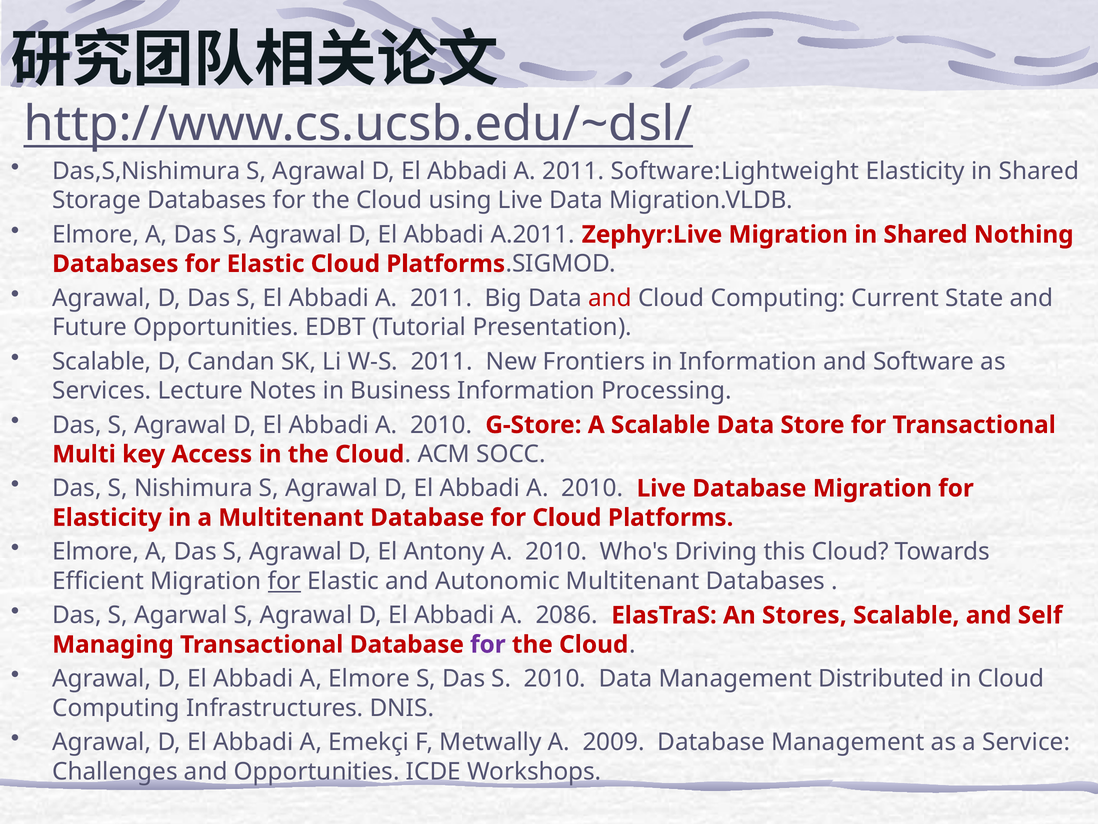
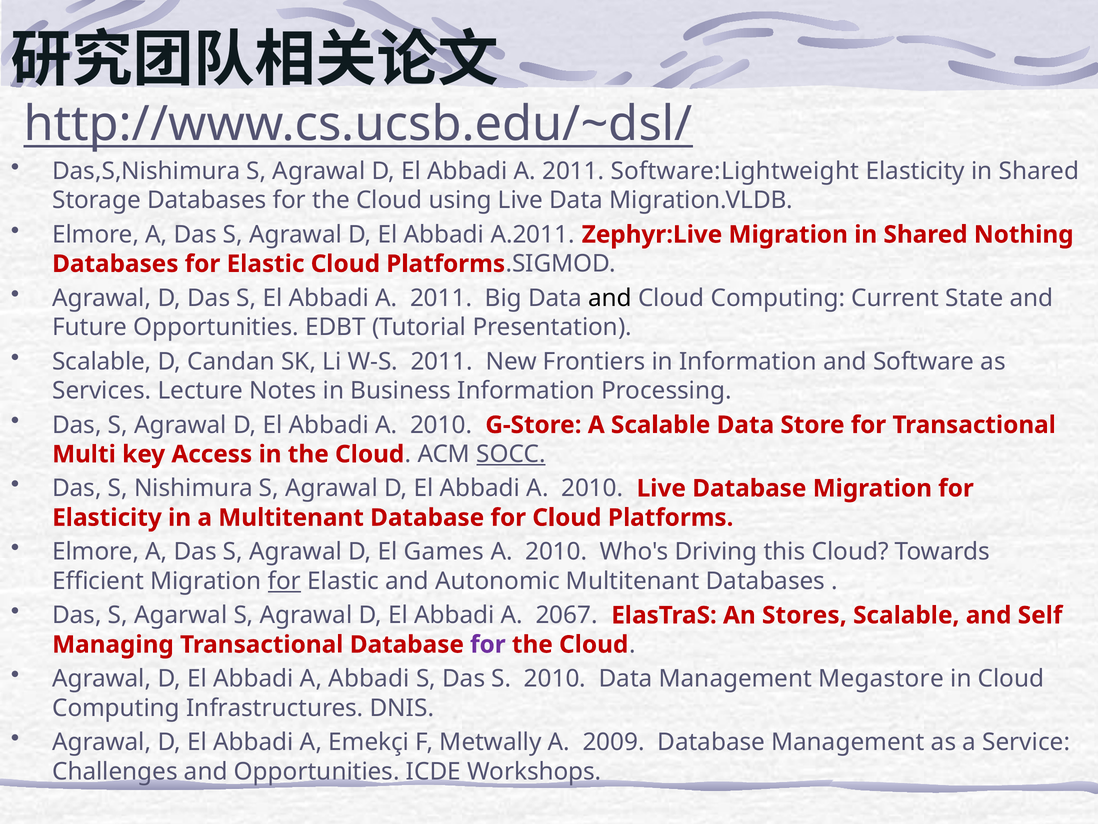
and at (610, 298) colour: red -> black
SOCC underline: none -> present
Antony: Antony -> Games
2086: 2086 -> 2067
A Elmore: Elmore -> Abbadi
Distributed: Distributed -> Megastore
